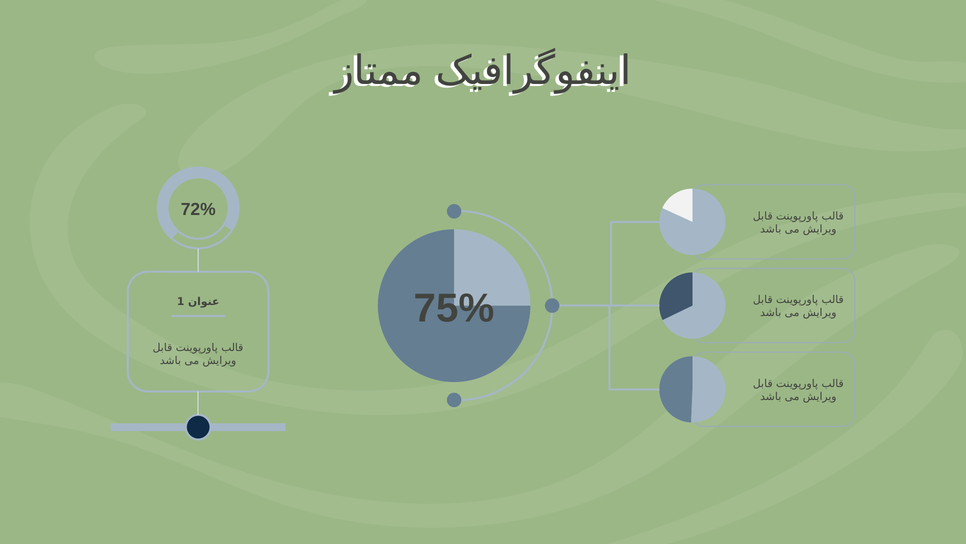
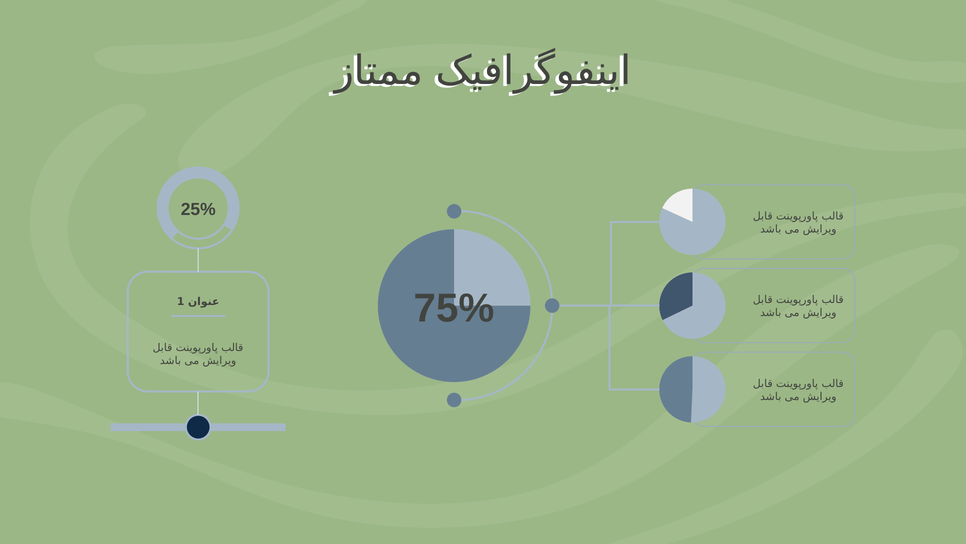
72%: 72% -> 25%
